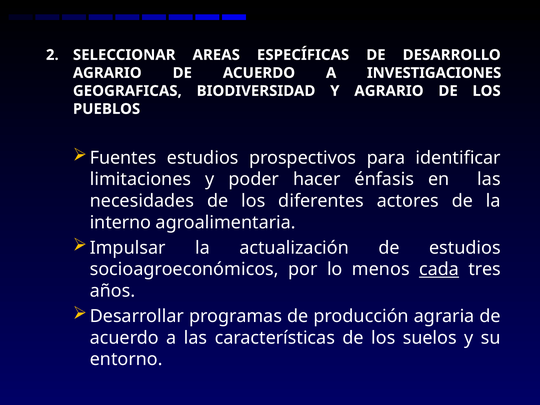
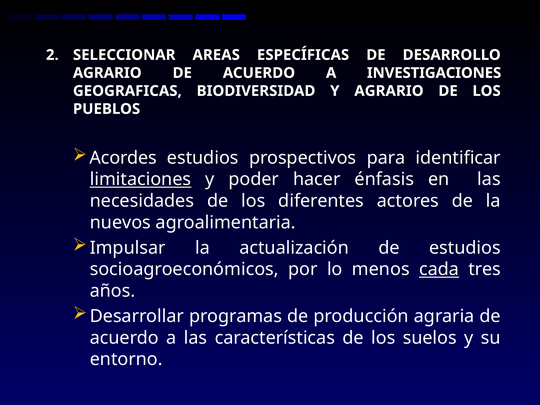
Fuentes: Fuentes -> Acordes
limitaciones underline: none -> present
interno: interno -> nuevos
